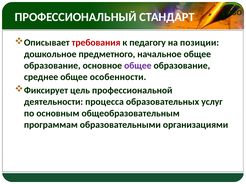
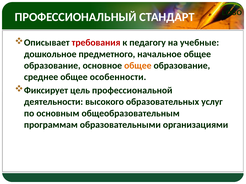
позиции: позиции -> учебные
общее at (138, 66) colour: purple -> orange
процесса: процесса -> высокого
